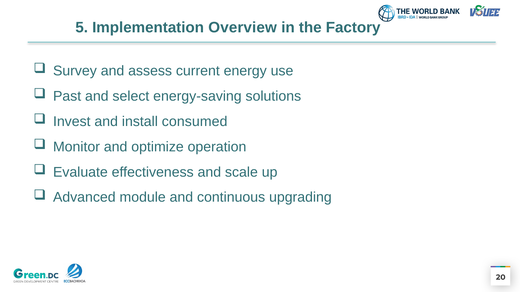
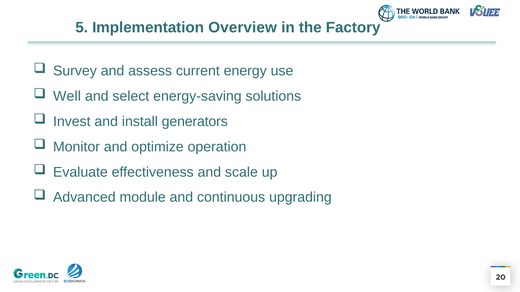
Past: Past -> Well
consumed: consumed -> generators
